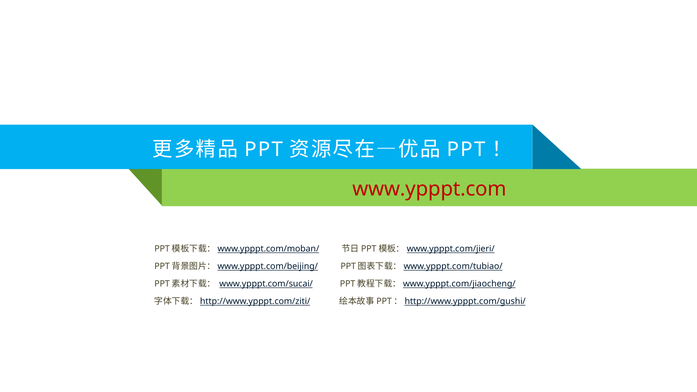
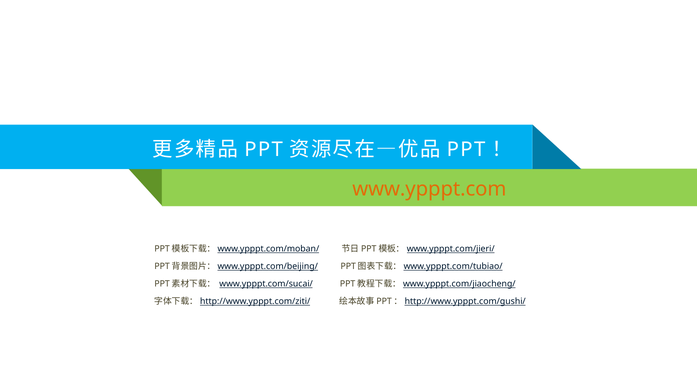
www.ypppt.com colour: red -> orange
